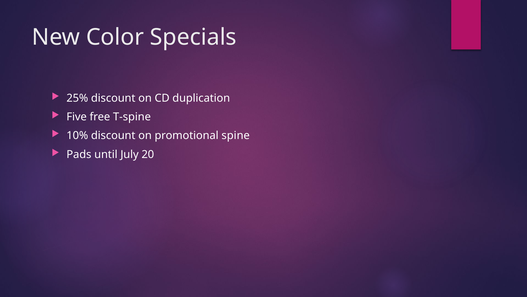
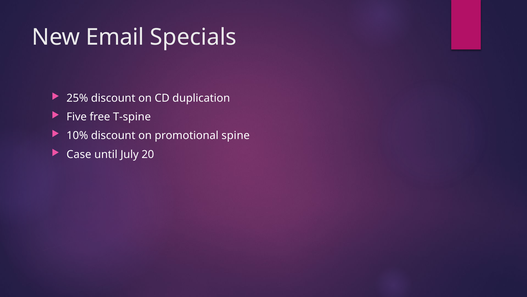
Color: Color -> Email
Pads: Pads -> Case
